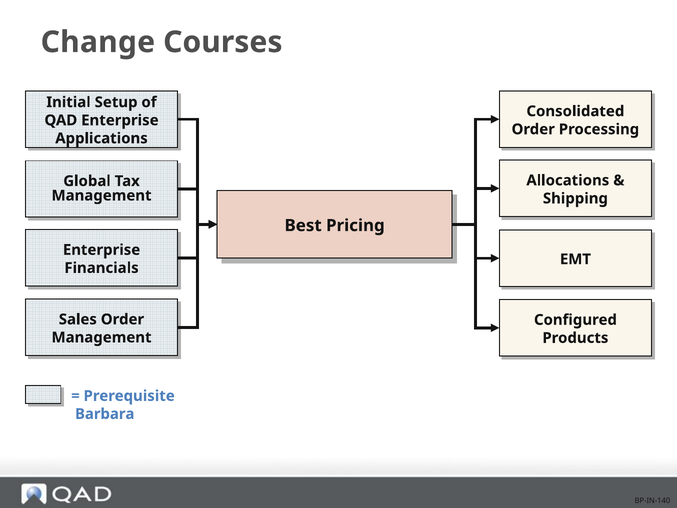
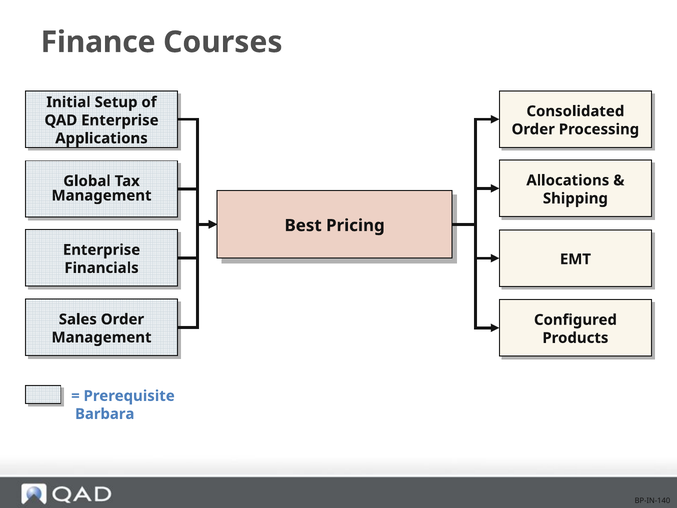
Change: Change -> Finance
